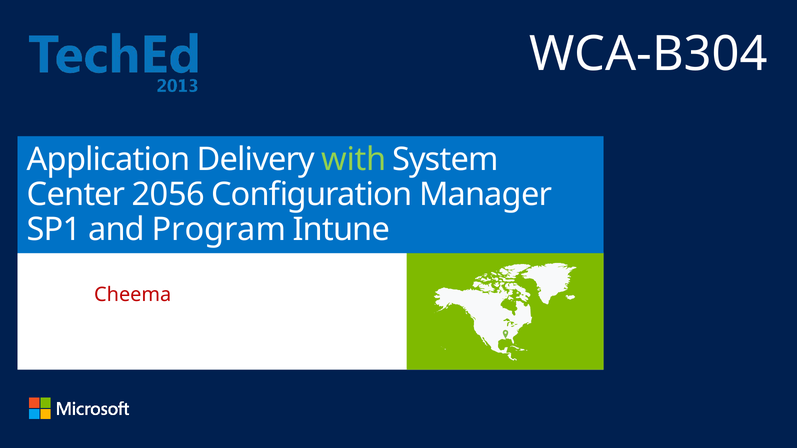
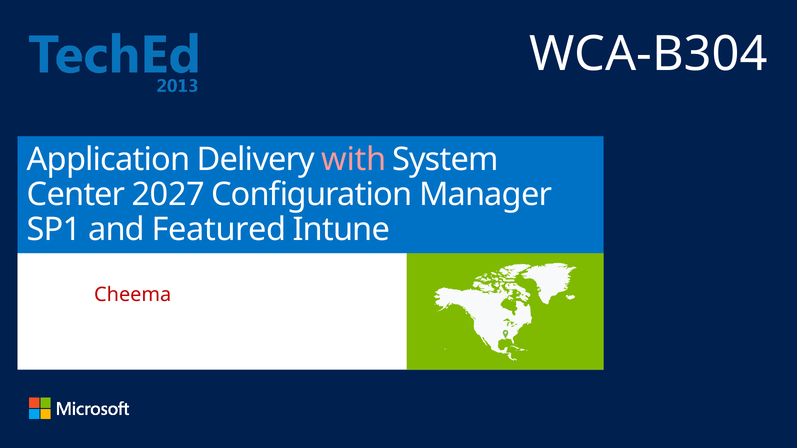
with colour: light green -> pink
2056: 2056 -> 2027
Program: Program -> Featured
